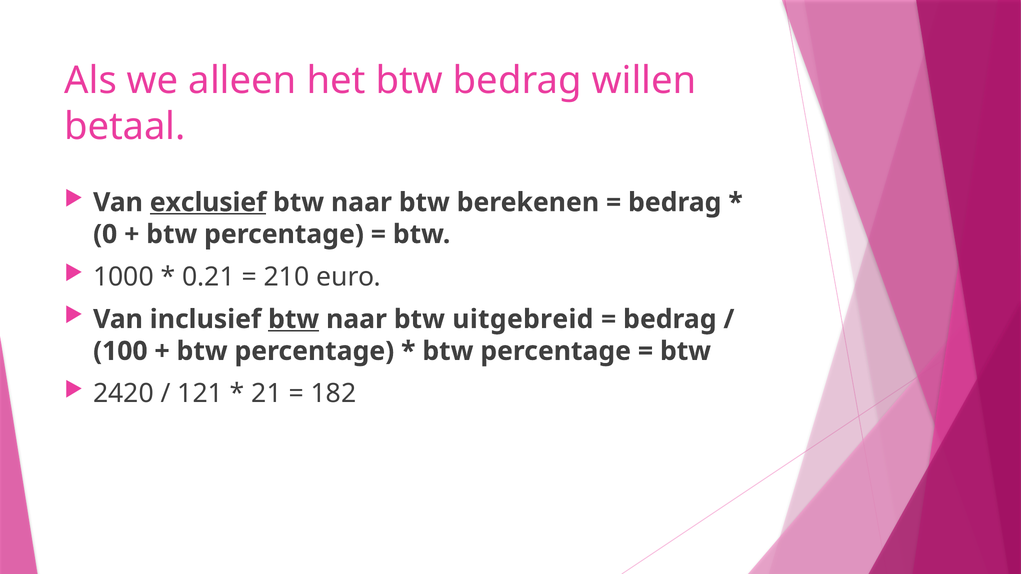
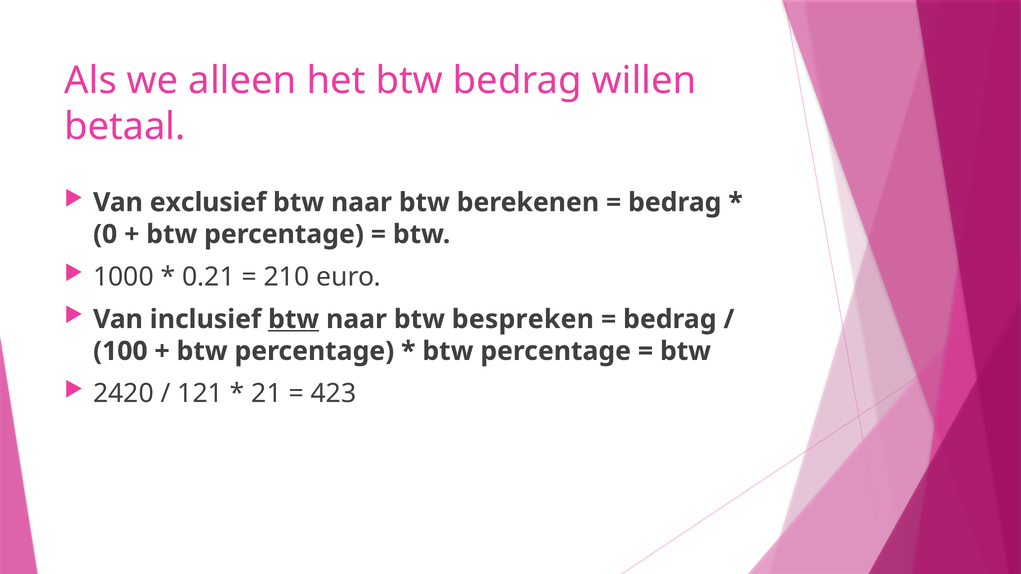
exclusief underline: present -> none
uitgebreid: uitgebreid -> bespreken
182: 182 -> 423
